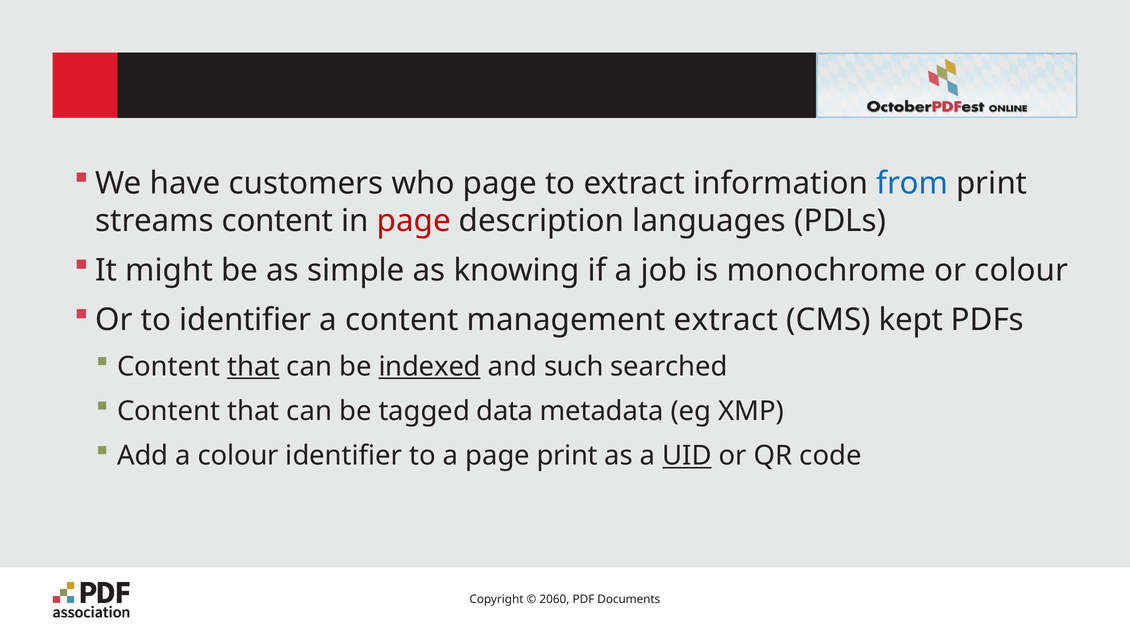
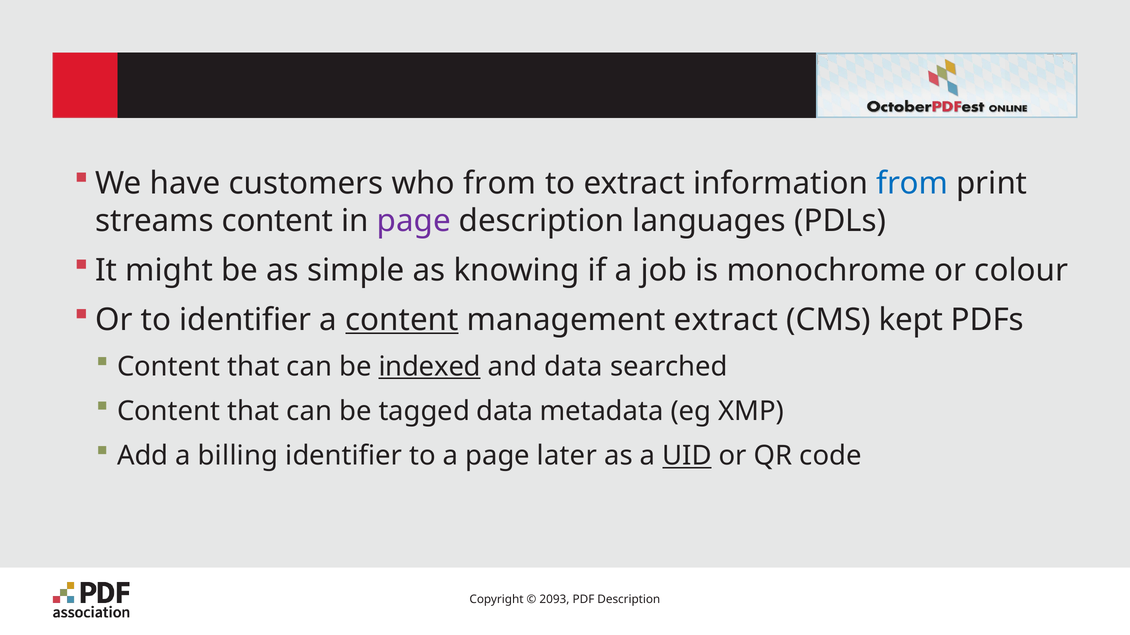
who page: page -> from
page at (414, 221) colour: red -> purple
content at (402, 320) underline: none -> present
that at (253, 367) underline: present -> none
and such: such -> data
a colour: colour -> billing
page print: print -> later
2060: 2060 -> 2093
PDF Documents: Documents -> Description
